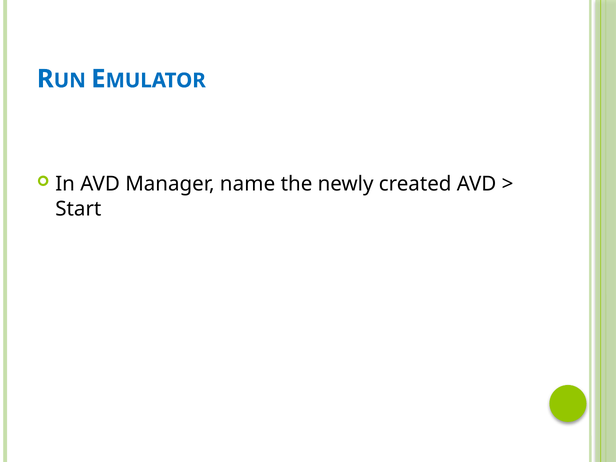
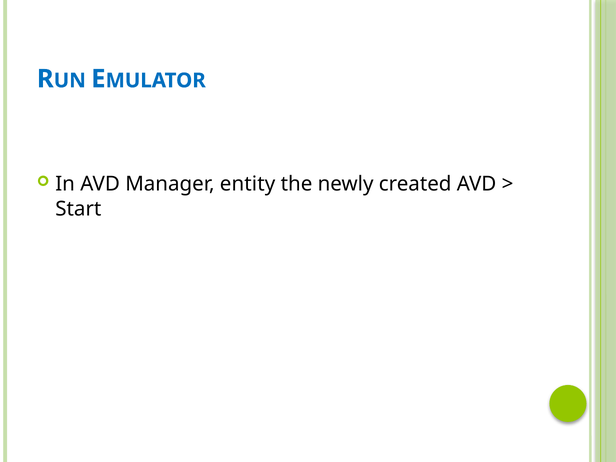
name: name -> entity
